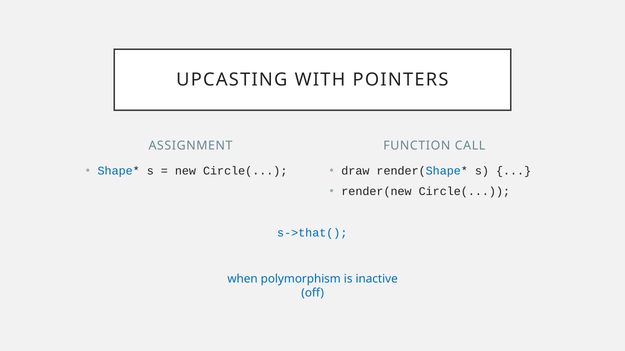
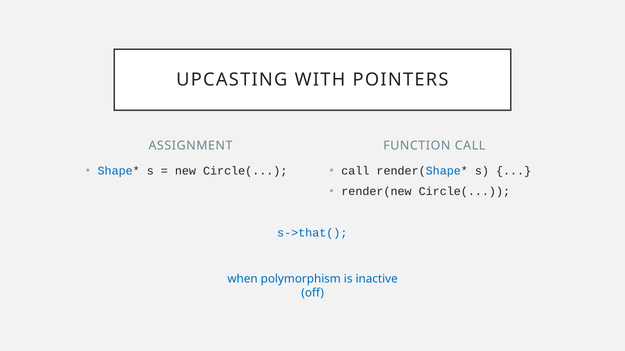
draw at (355, 171): draw -> call
